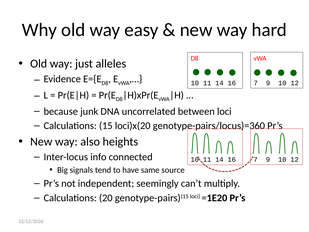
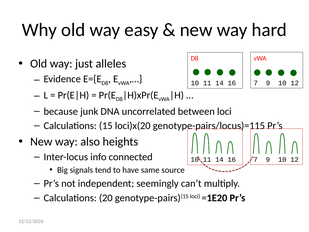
genotype-pairs/locus)=360: genotype-pairs/locus)=360 -> genotype-pairs/locus)=115
